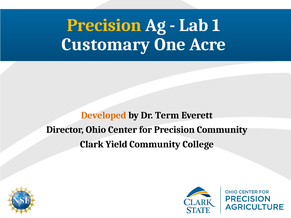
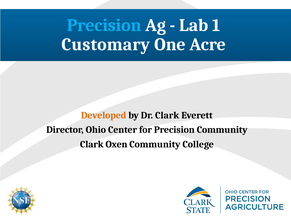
Precision at (104, 25) colour: yellow -> light blue
Dr Term: Term -> Clark
Yield: Yield -> Oxen
